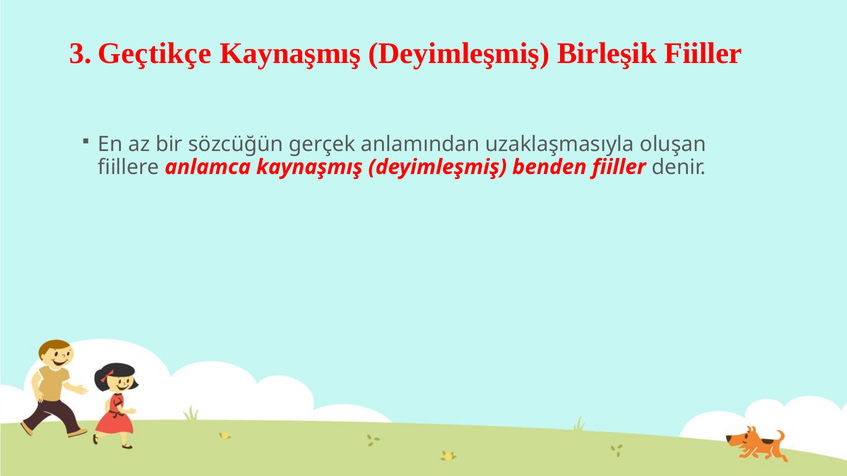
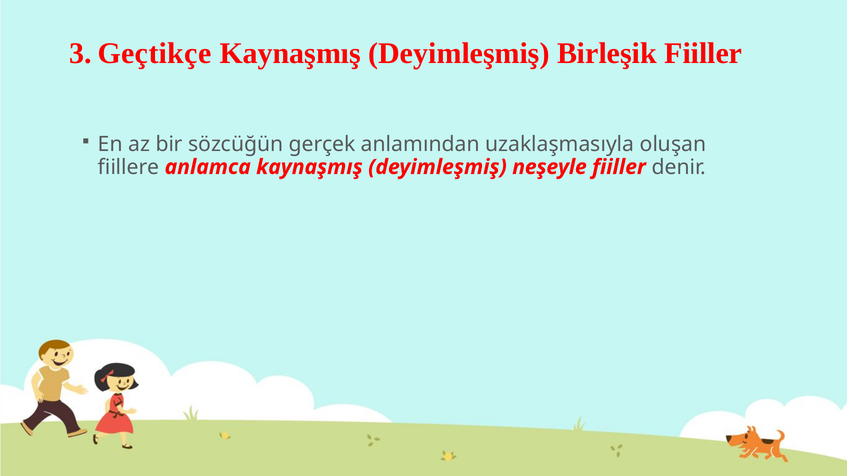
benden: benden -> neşeyle
